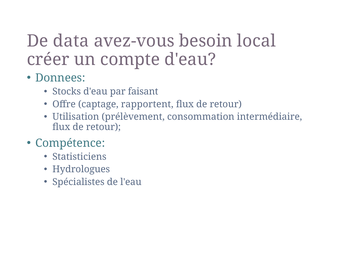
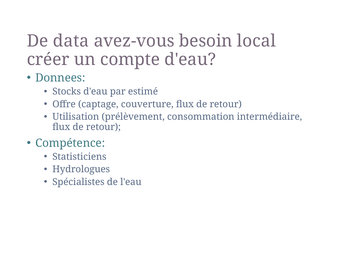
faisant: faisant -> estimé
rapportent: rapportent -> couverture
